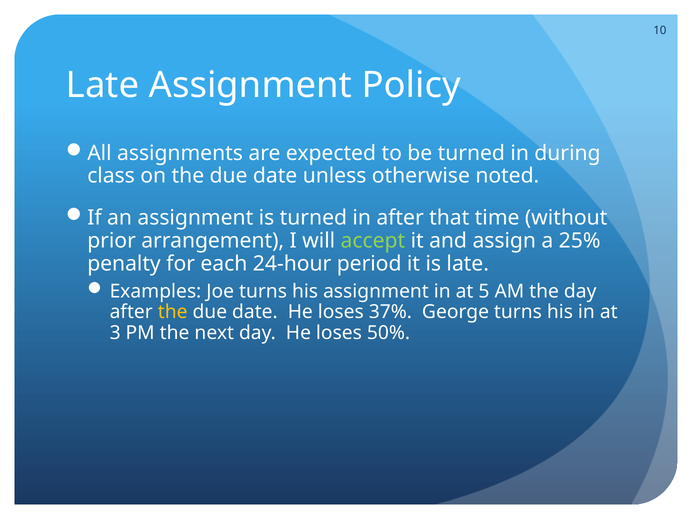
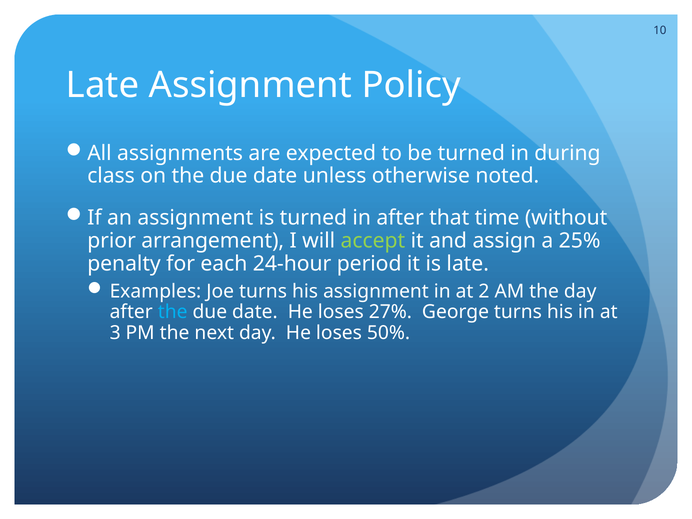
5: 5 -> 2
the at (173, 312) colour: yellow -> light blue
37%: 37% -> 27%
